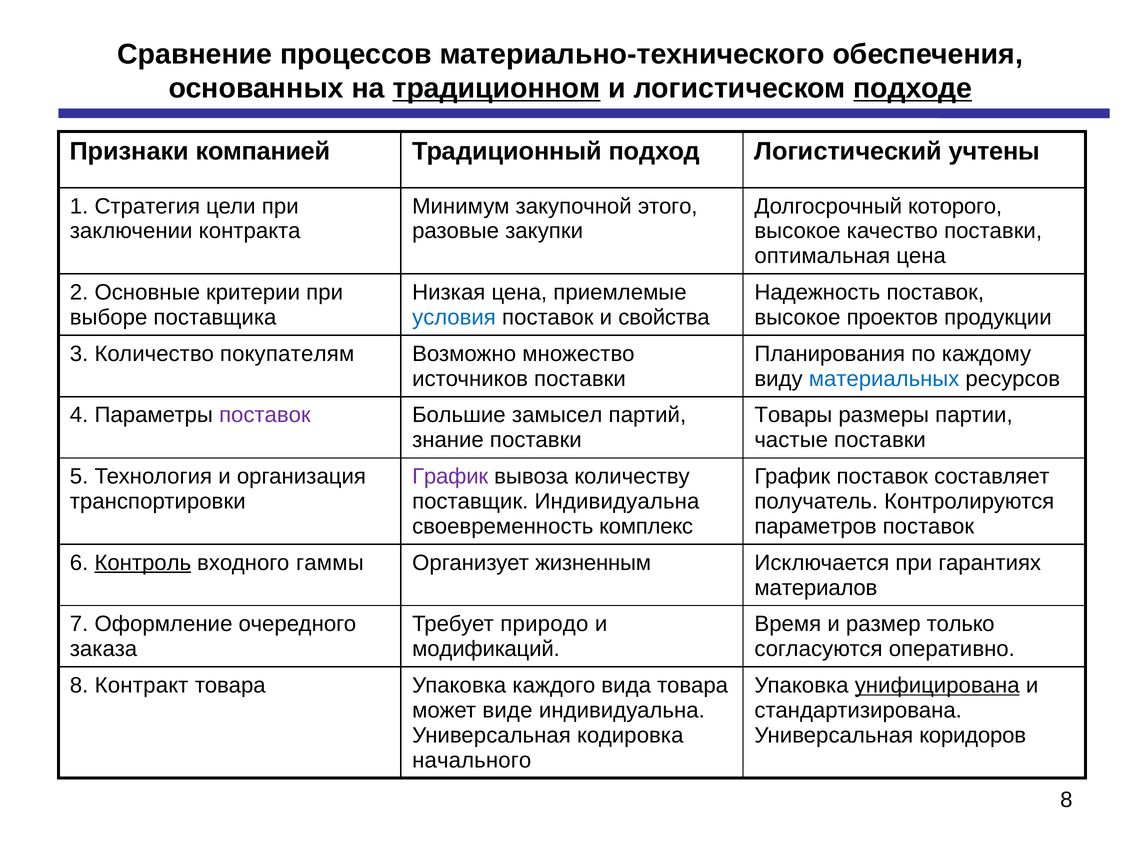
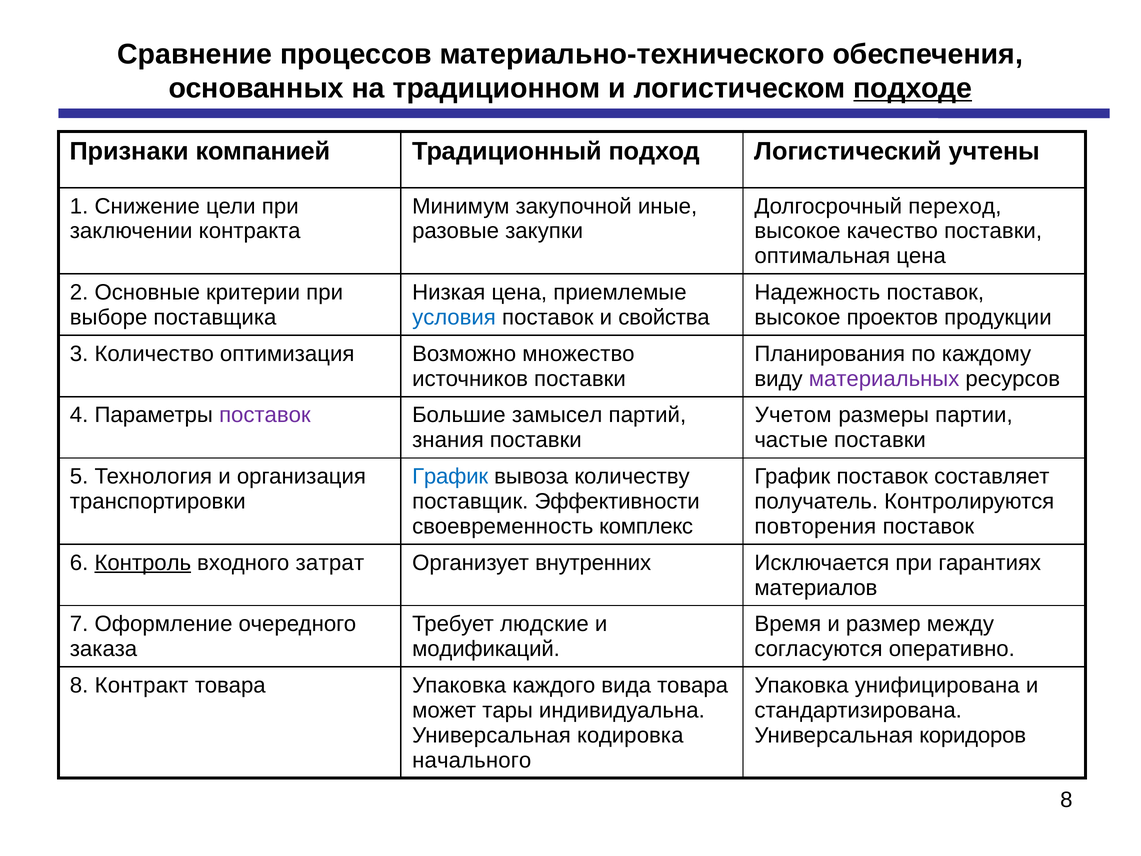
традиционном underline: present -> none
Стратегия: Стратегия -> Снижение
этого: этого -> иные
которого: которого -> переход
покупателям: покупателям -> оптимизация
материальных colour: blue -> purple
Товары: Товары -> Учетом
знание: знание -> знания
График at (450, 476) colour: purple -> blue
поставщик Индивидуальна: Индивидуальна -> Эффективности
параметров: параметров -> повторения
гаммы: гаммы -> затрат
жизненным: жизненным -> внутренних
природо: природо -> людские
только: только -> между
унифицирована underline: present -> none
виде: виде -> тары
